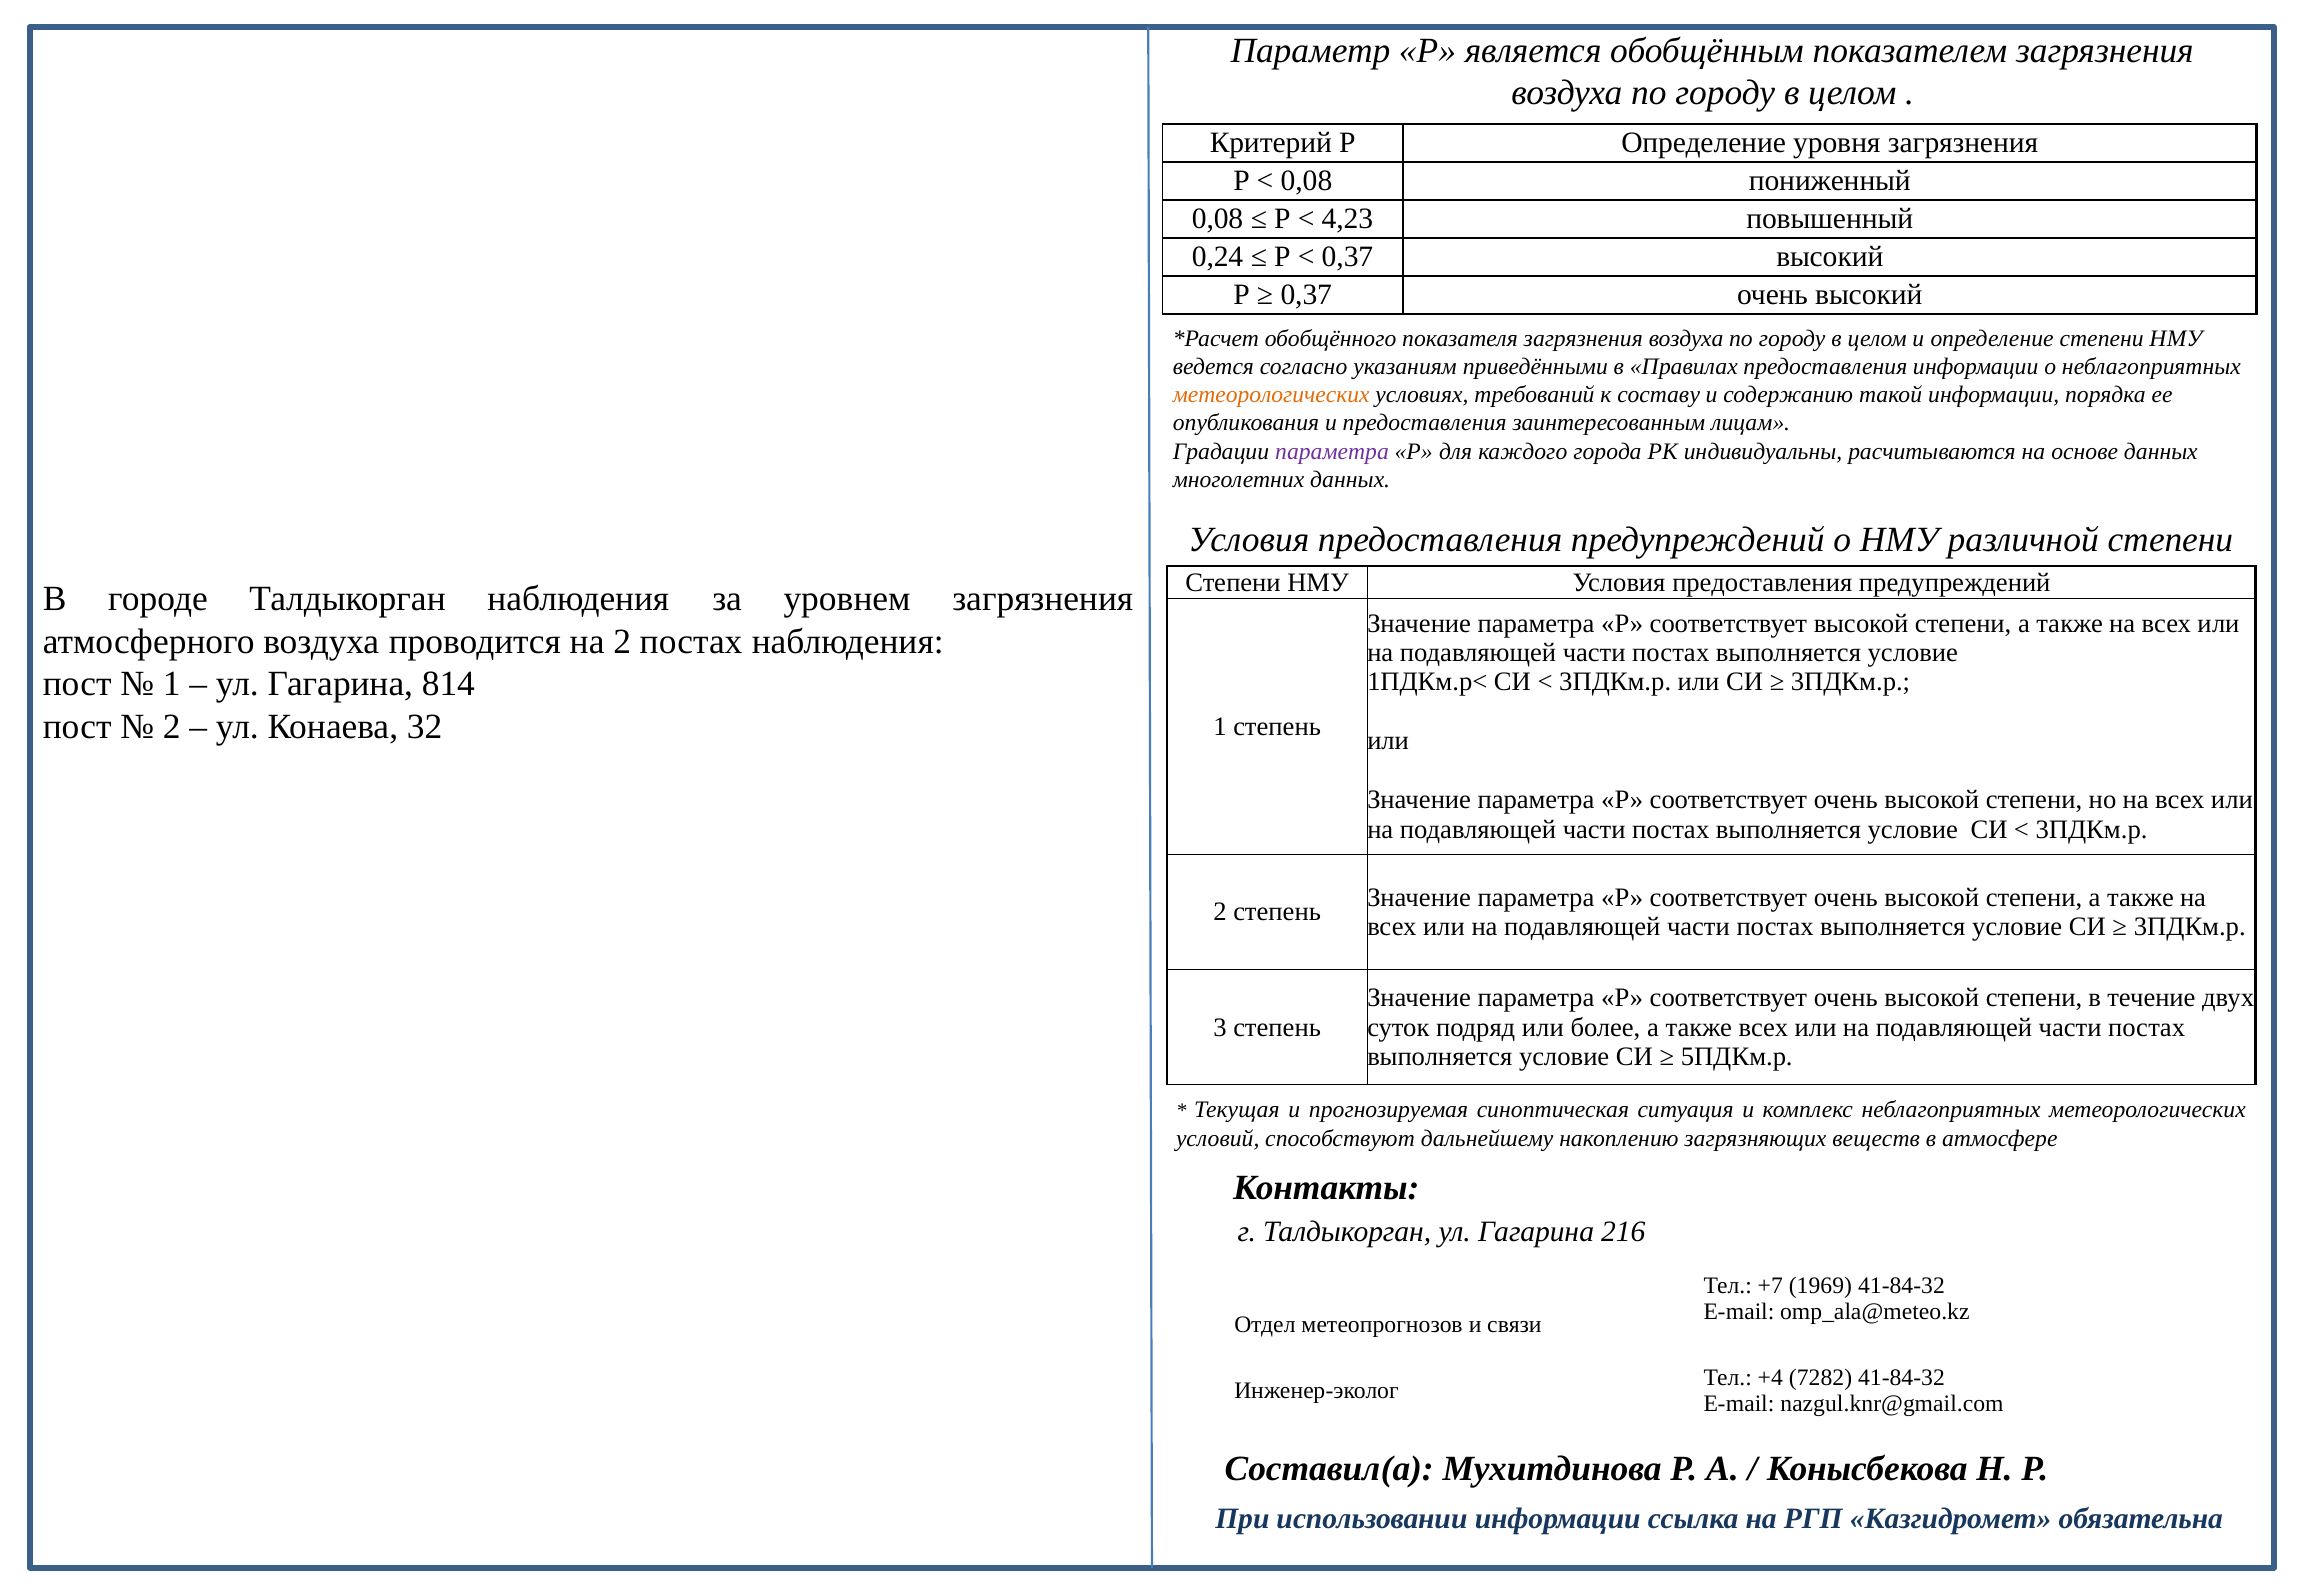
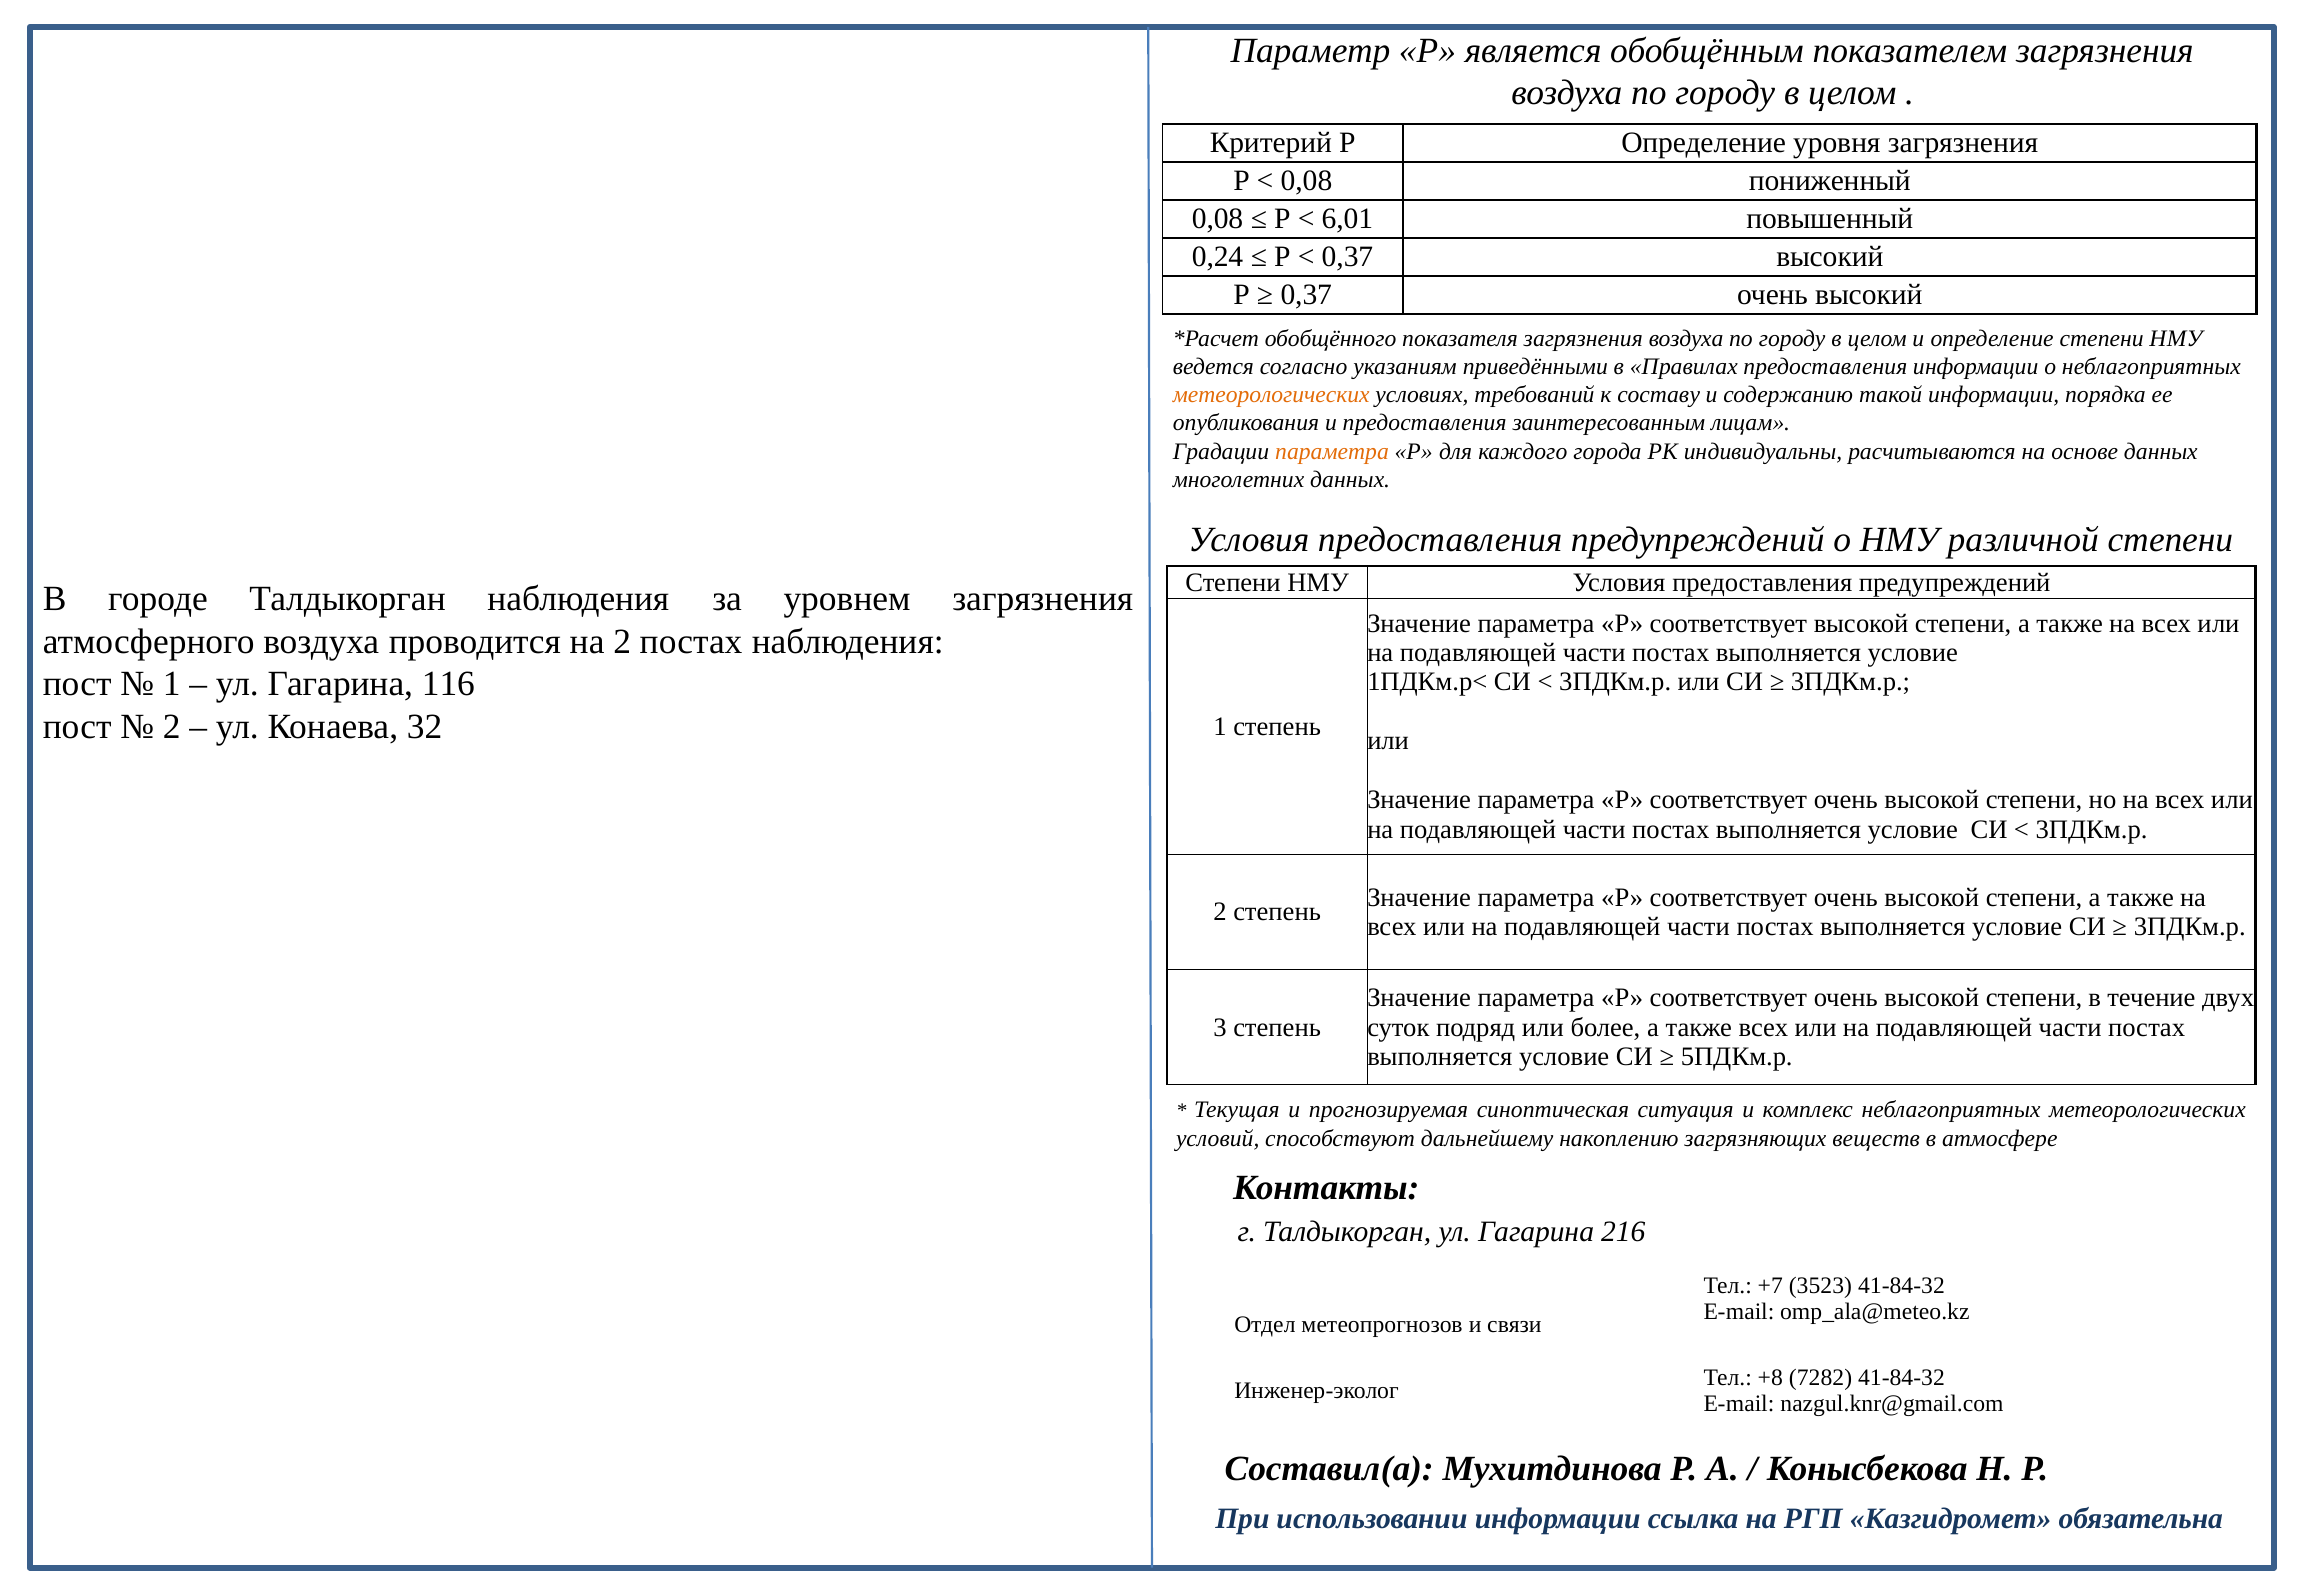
4,23: 4,23 -> 6,01
параметра at (1332, 451) colour: purple -> orange
814: 814 -> 116
1969: 1969 -> 3523
+4: +4 -> +8
